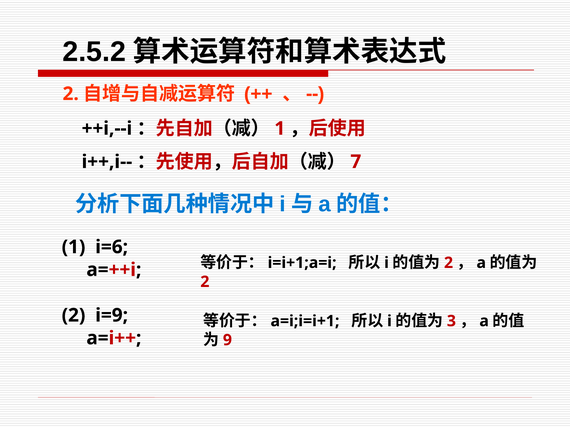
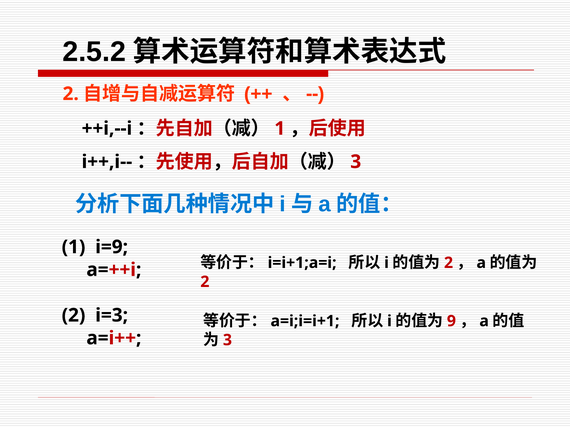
7 at (356, 162): 7 -> 3
i=6: i=6 -> i=9
i=9: i=9 -> i=3
3: 3 -> 9
9 at (227, 340): 9 -> 3
